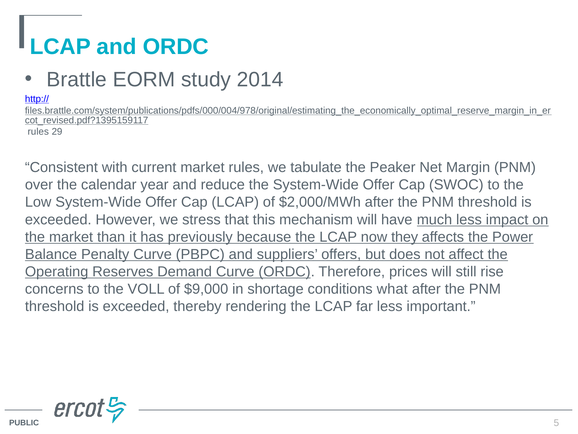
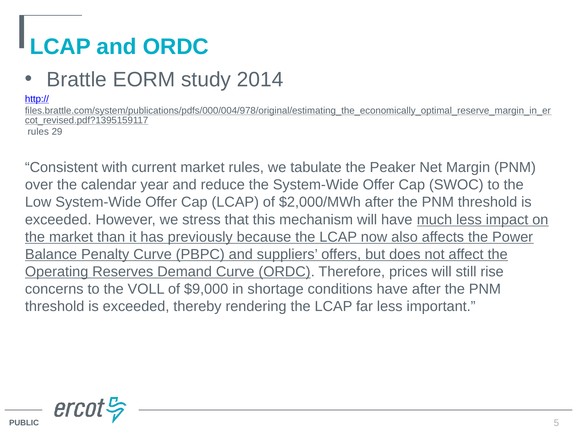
they: they -> also
conditions what: what -> have
